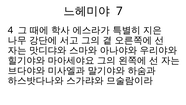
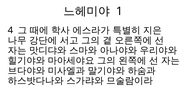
7: 7 -> 1
